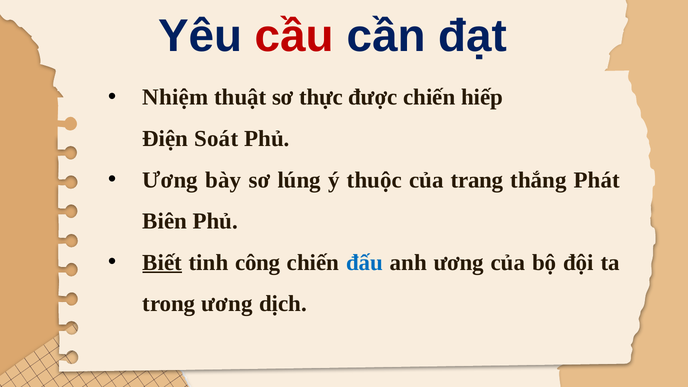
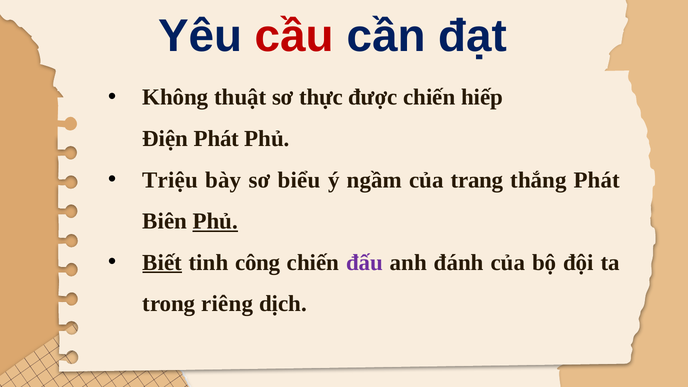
Nhiệm: Nhiệm -> Không
Điện Soát: Soát -> Phát
Ương at (170, 180): Ương -> Triệu
lúng: lúng -> biểu
thuộc: thuộc -> ngầm
Phủ at (215, 221) underline: none -> present
đấu colour: blue -> purple
anh ương: ương -> đánh
trong ương: ương -> riêng
